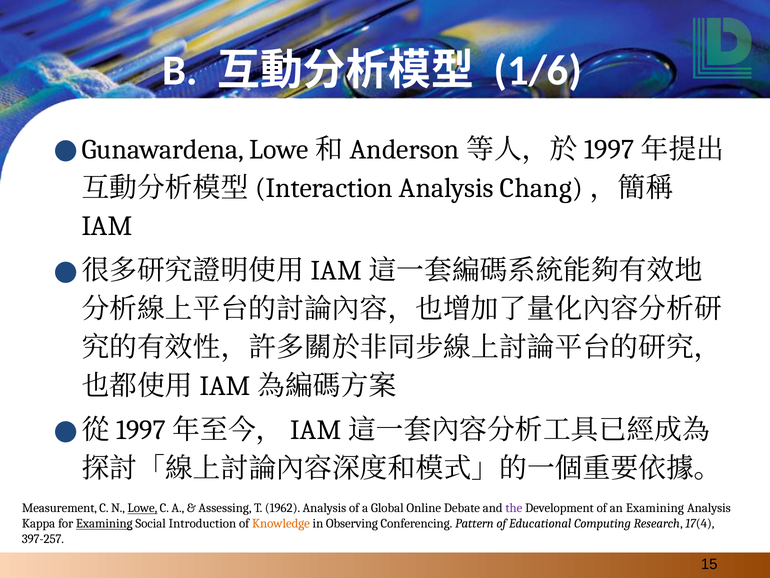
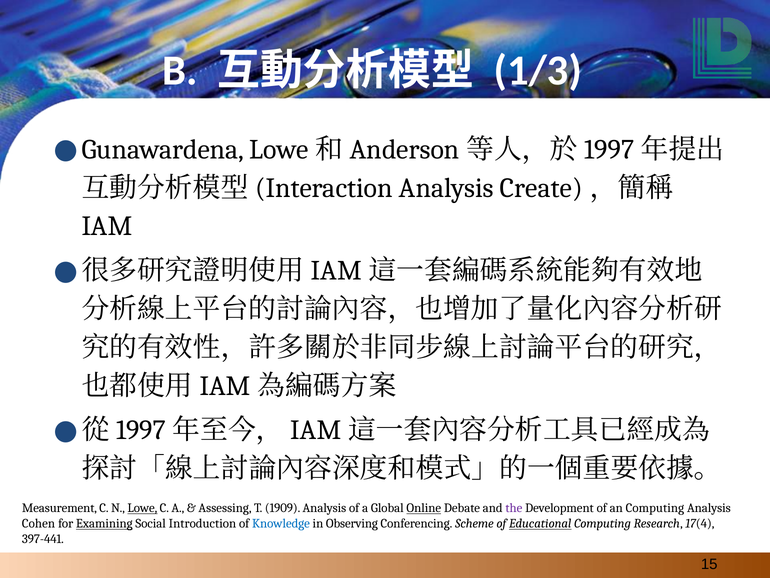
1/6: 1/6 -> 1/3
Chang: Chang -> Create
1962: 1962 -> 1909
Online underline: none -> present
an Examining: Examining -> Computing
Kappa: Kappa -> Cohen
Knowledge colour: orange -> blue
Pattern: Pattern -> Scheme
Educational underline: none -> present
397-257: 397-257 -> 397-441
